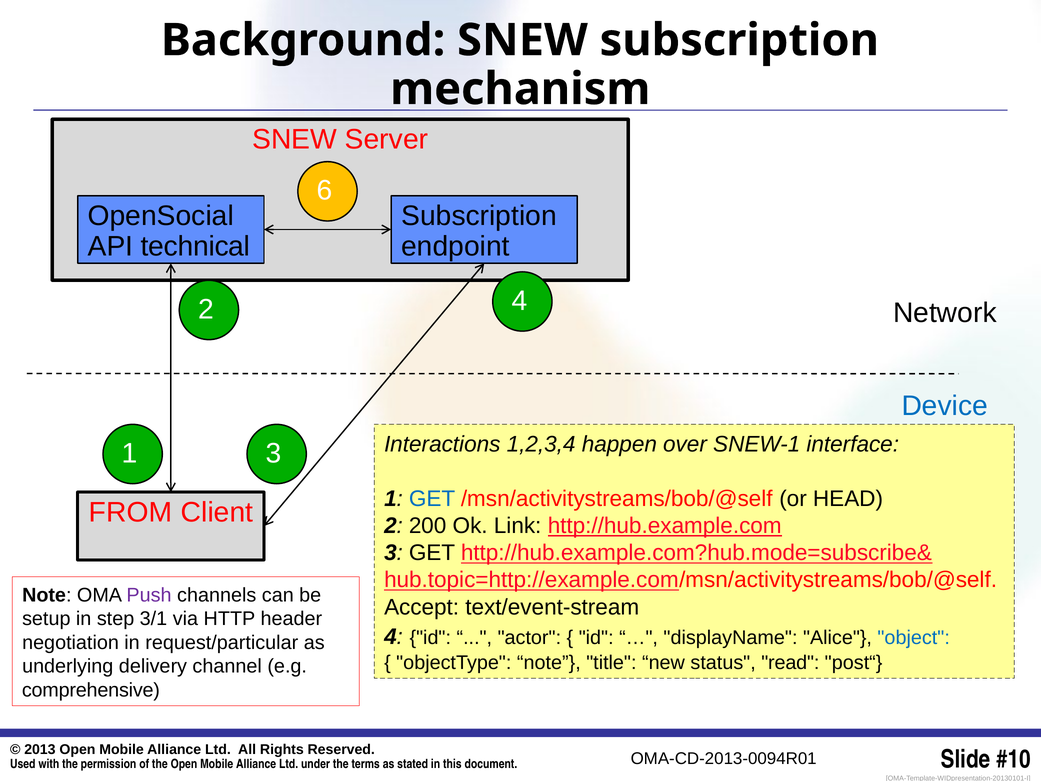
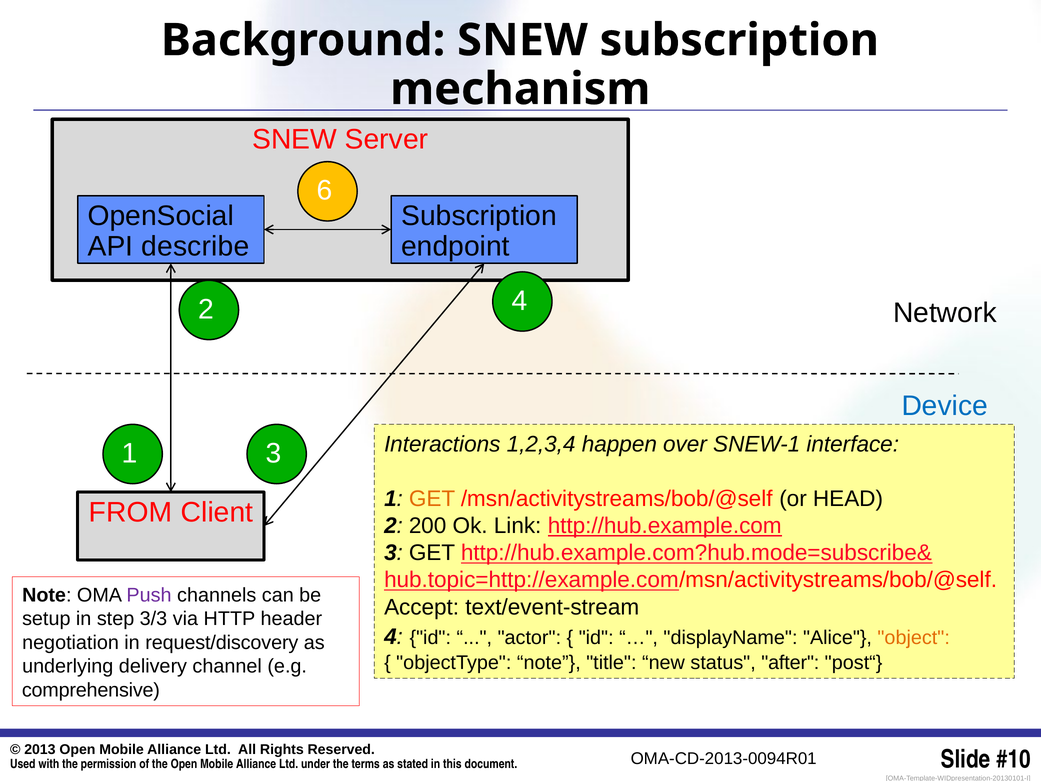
technical: technical -> describe
GET at (432, 499) colour: blue -> orange
3/1: 3/1 -> 3/3
object colour: blue -> orange
request/particular: request/particular -> request/discovery
read: read -> after
